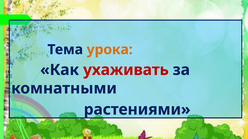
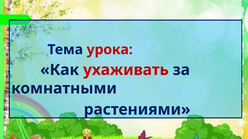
урока colour: orange -> red
